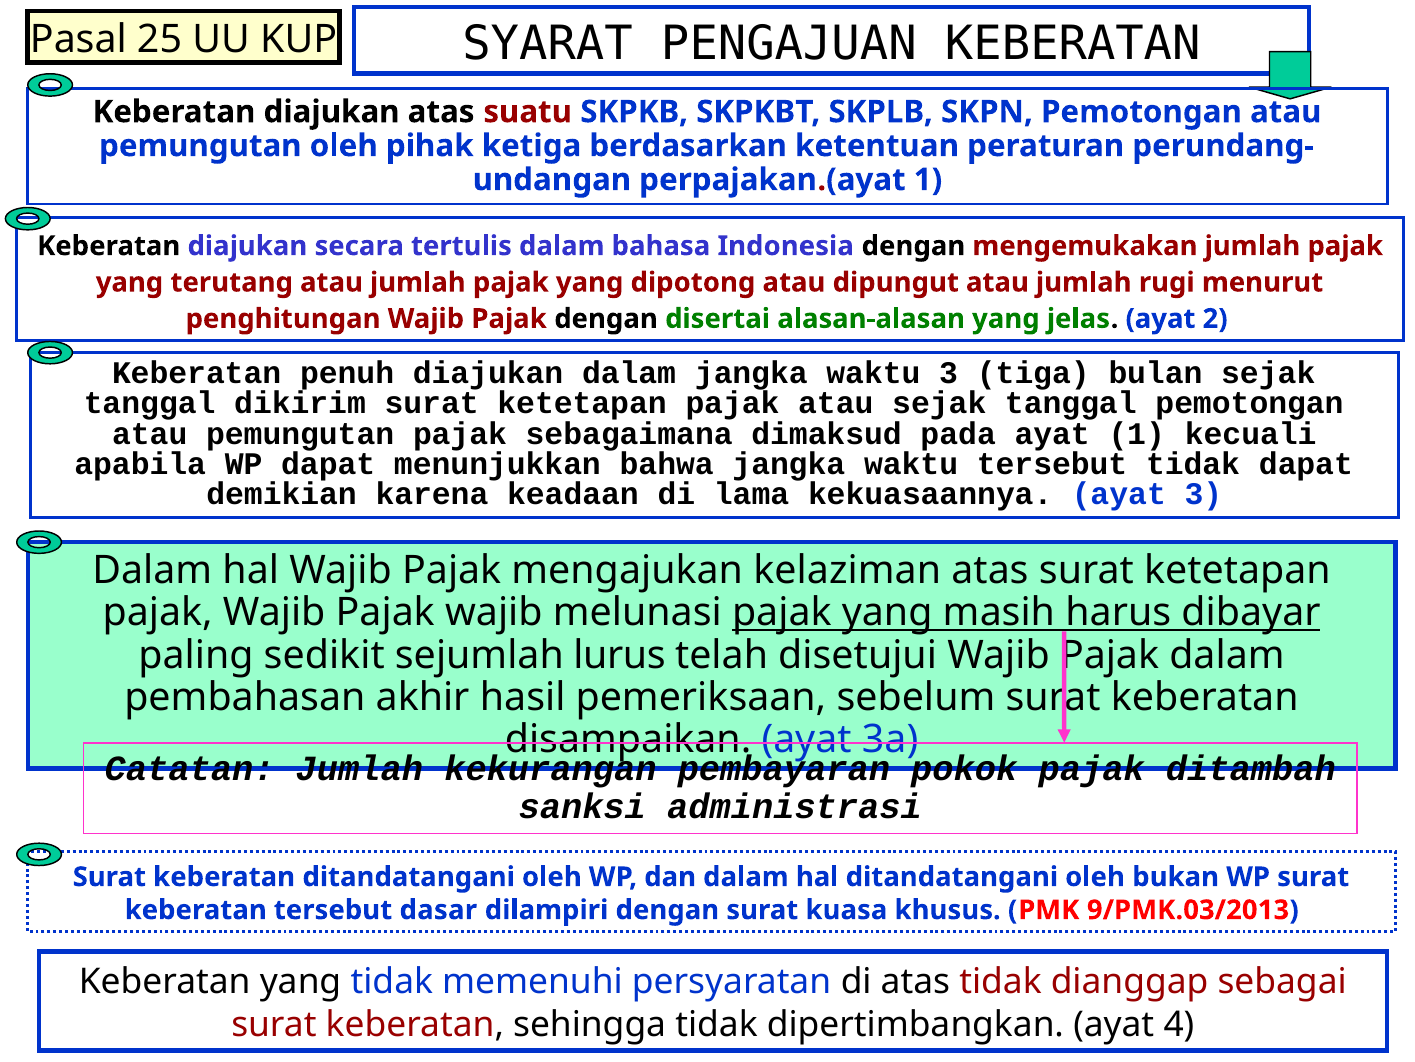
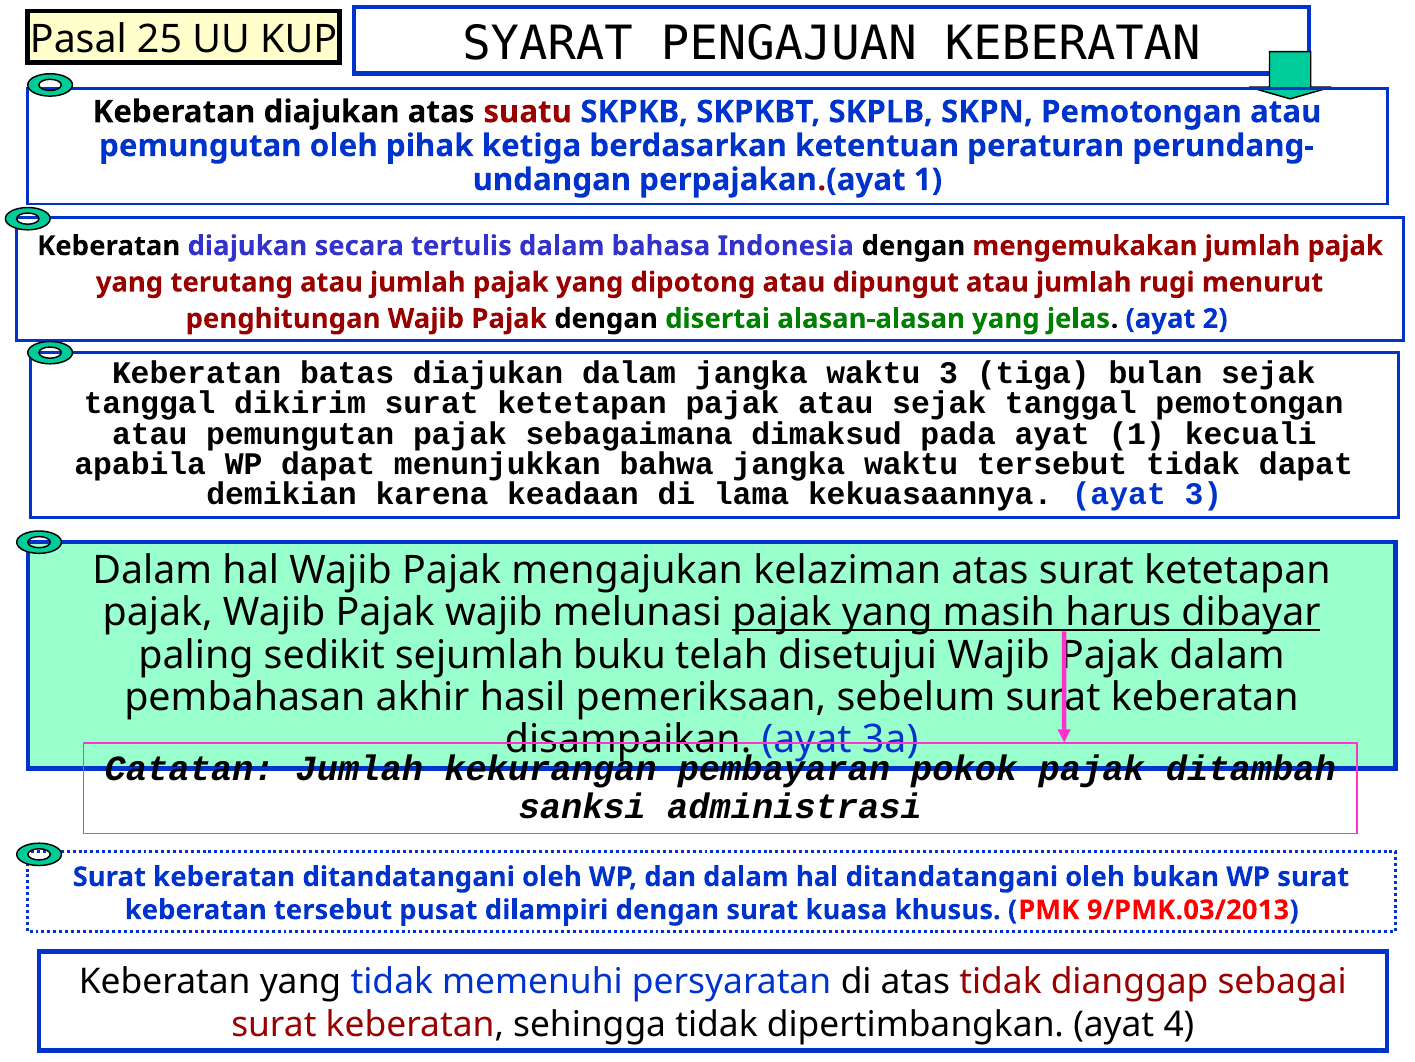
penuh: penuh -> batas
lurus: lurus -> buku
dasar: dasar -> pusat
